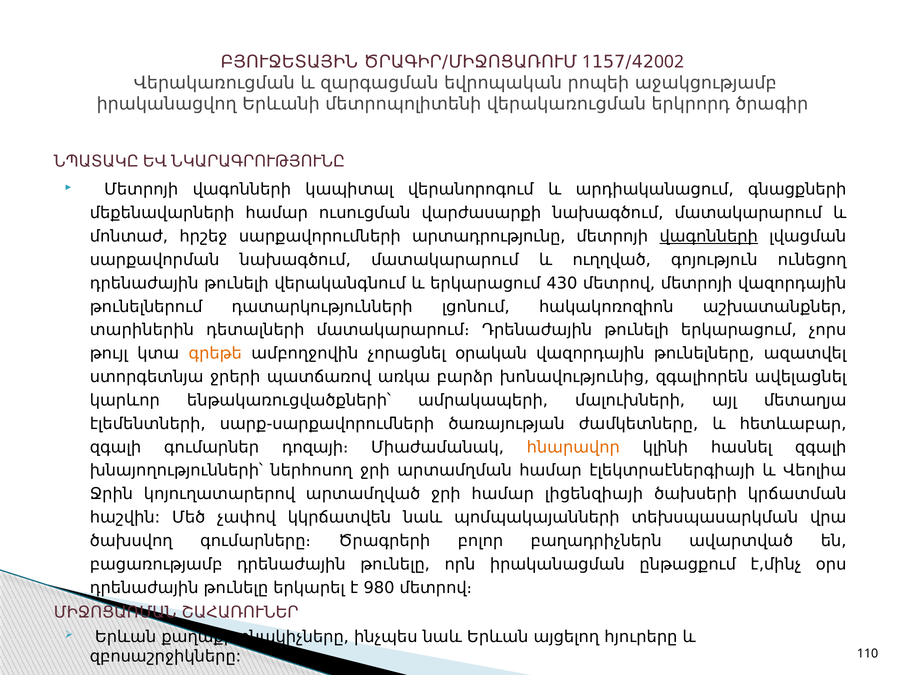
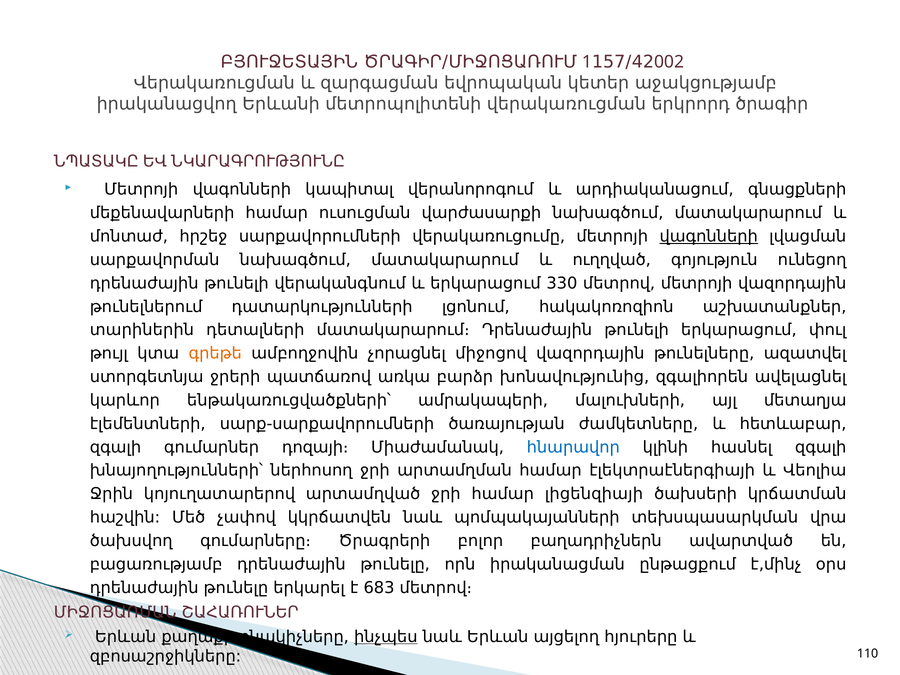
րոպեի: րոպեի -> կետեր
արտադրությունը: արտադրությունը -> վերակառուցումը
430: 430 -> 330
չորս: չորս -> փուլ
օրական: օրական -> միջոցով
հնարավոր colour: orange -> blue
980: 980 -> 683
ինչպես underline: none -> present
